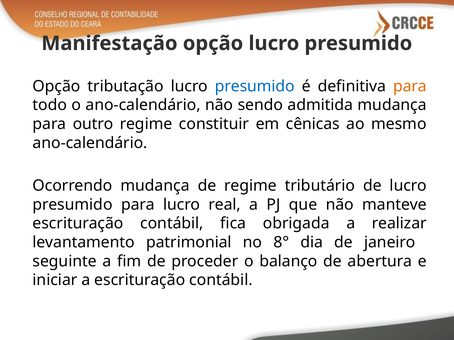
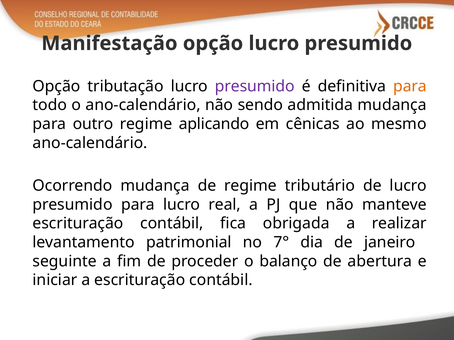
presumido at (255, 86) colour: blue -> purple
constituir: constituir -> aplicando
8°: 8° -> 7°
